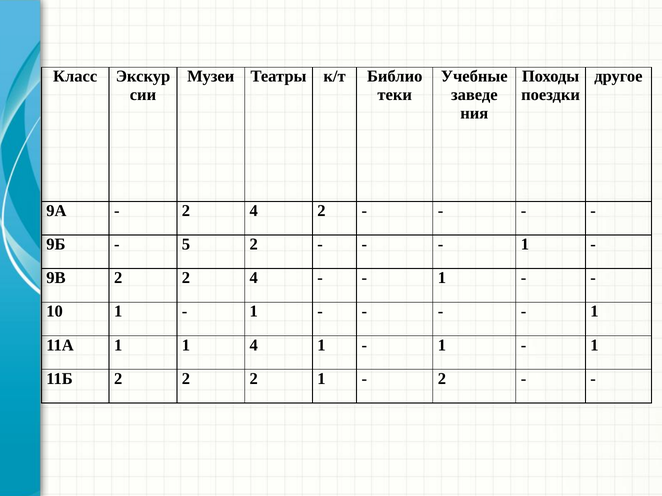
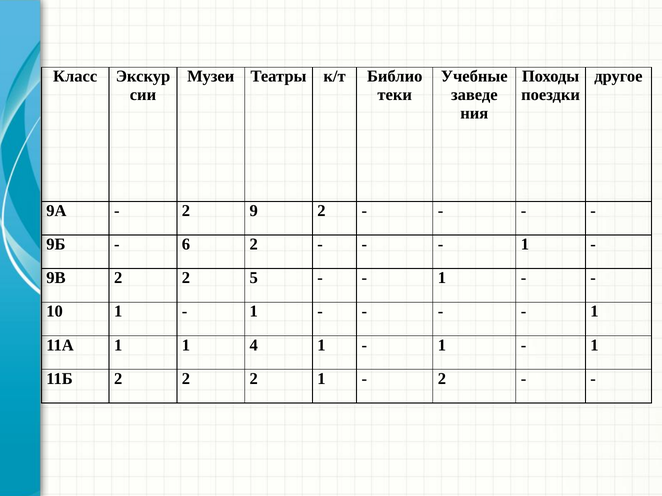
4 at (254, 211): 4 -> 9
5: 5 -> 6
2 2 4: 4 -> 5
